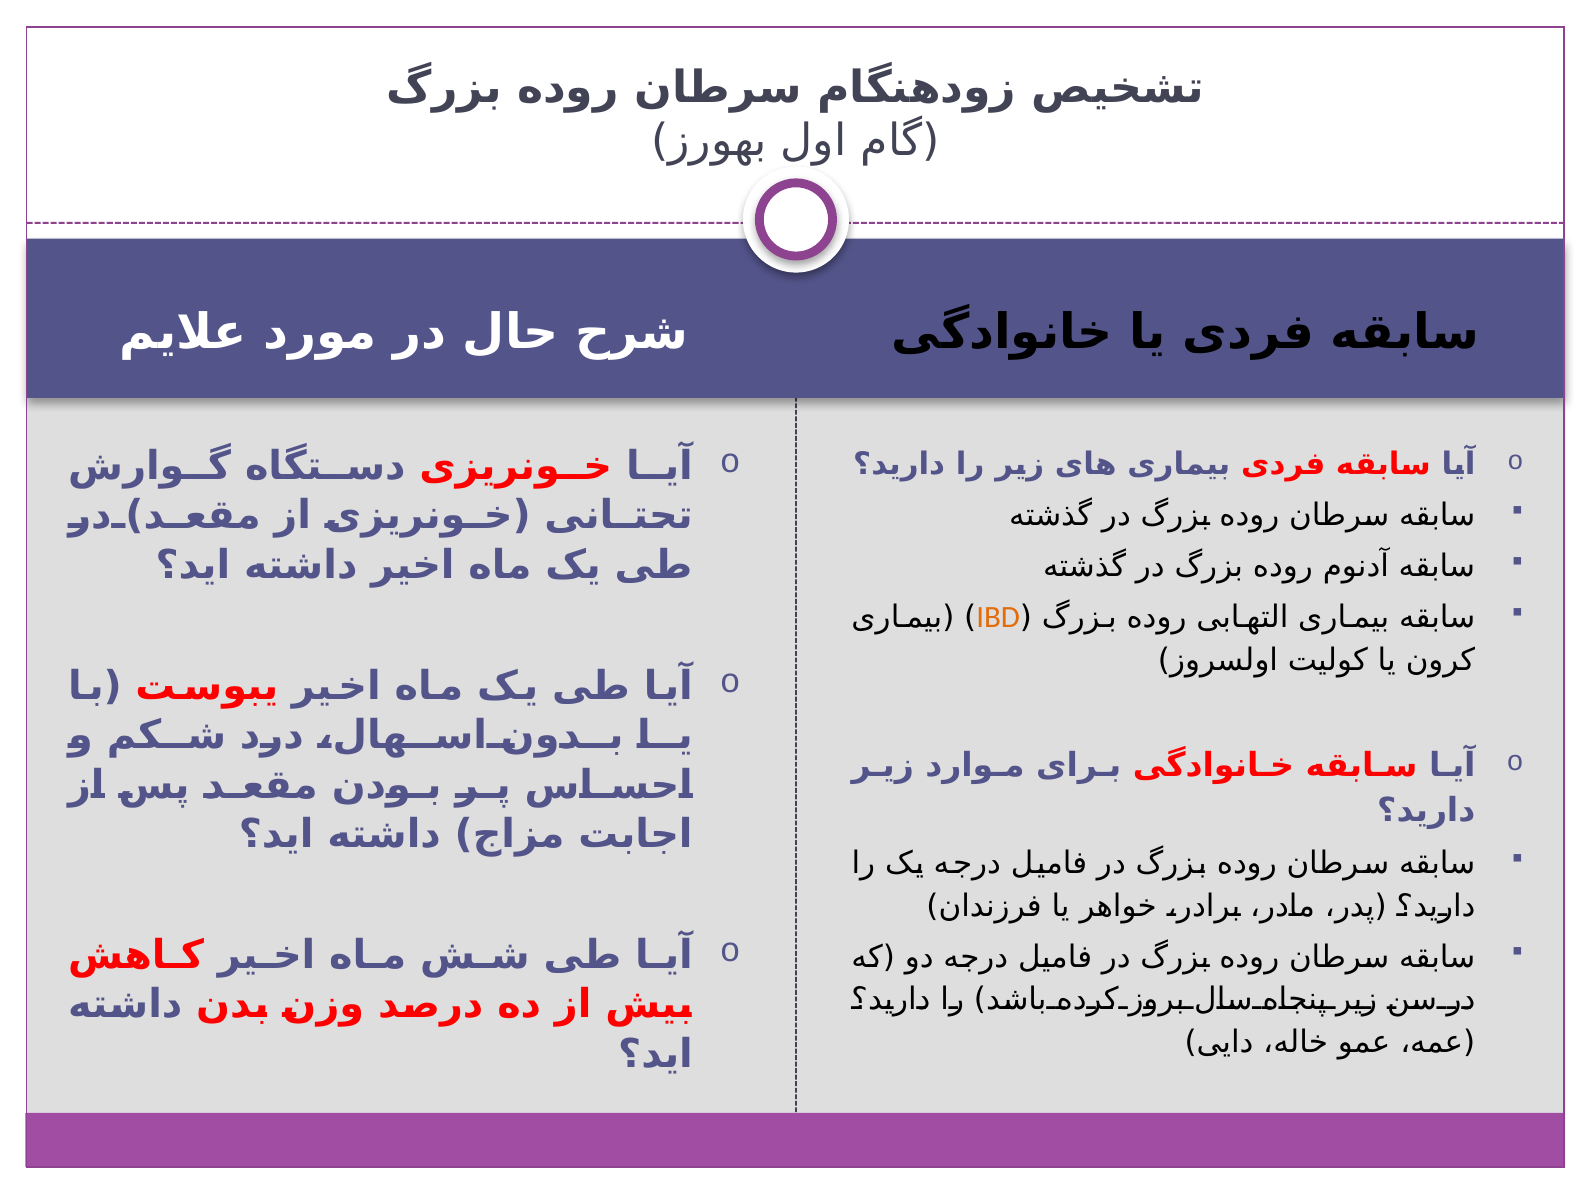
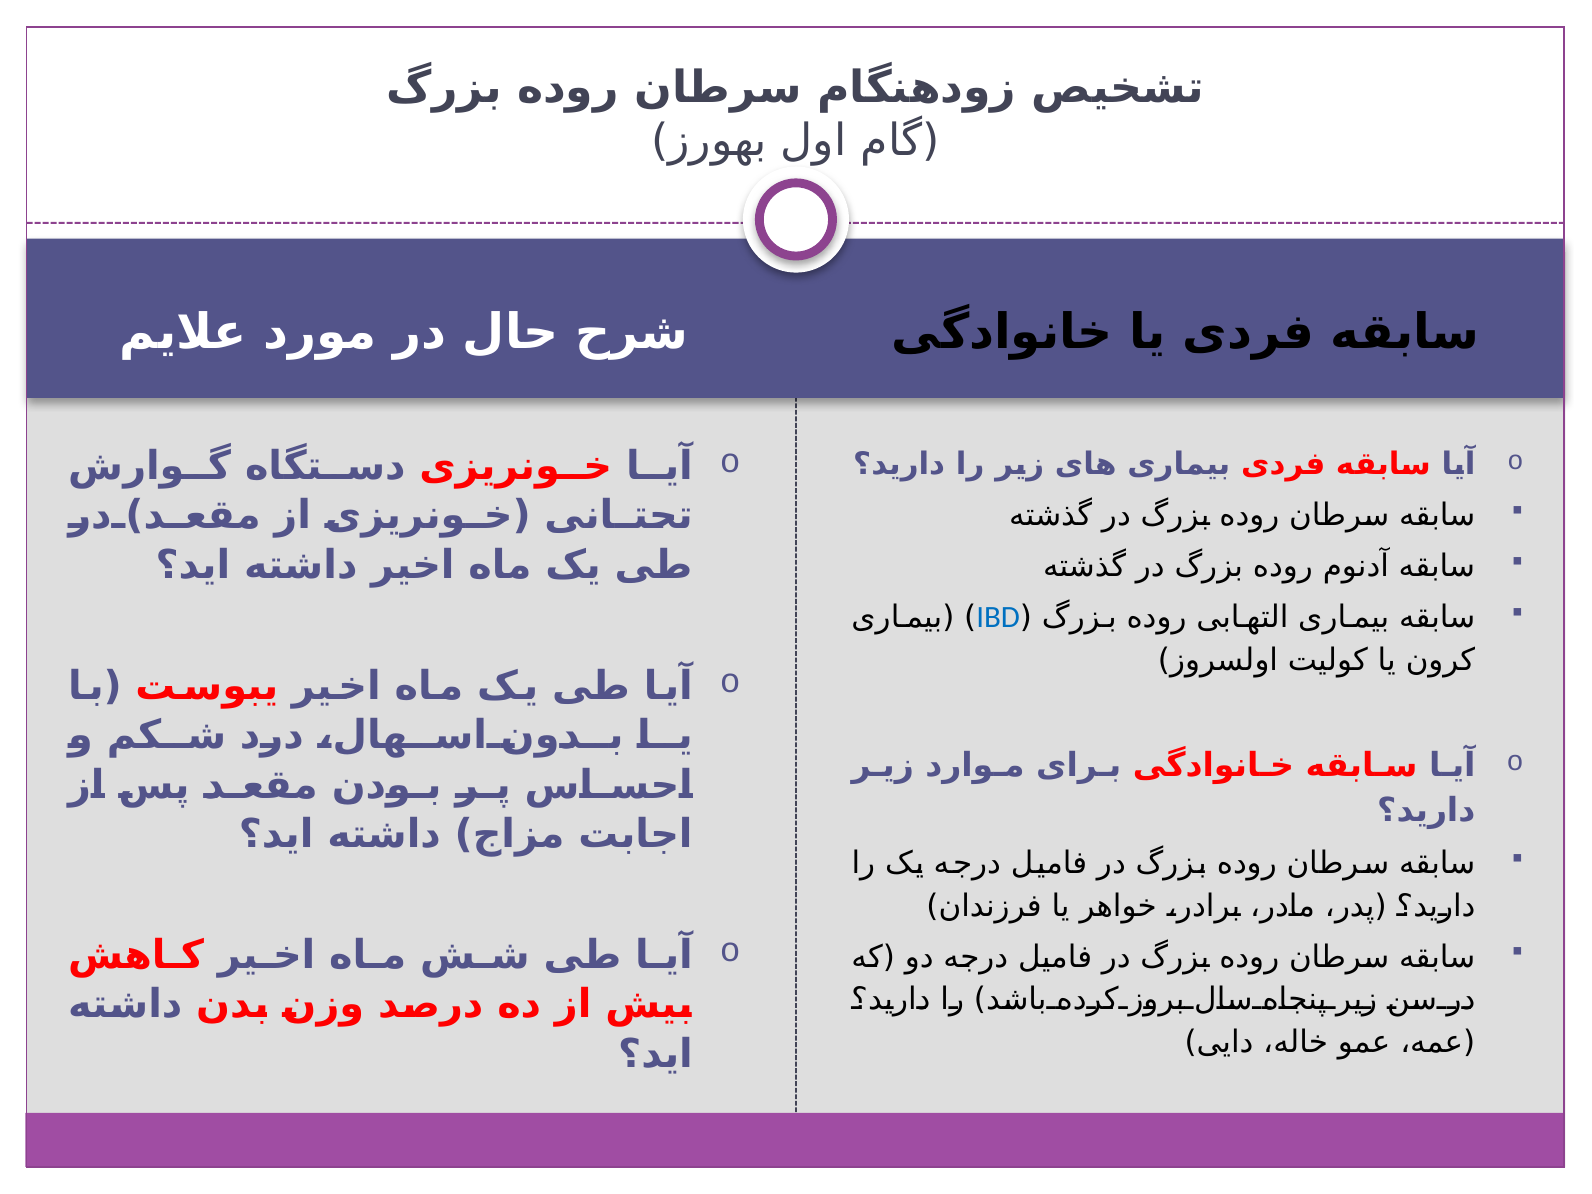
IBD colour: orange -> blue
